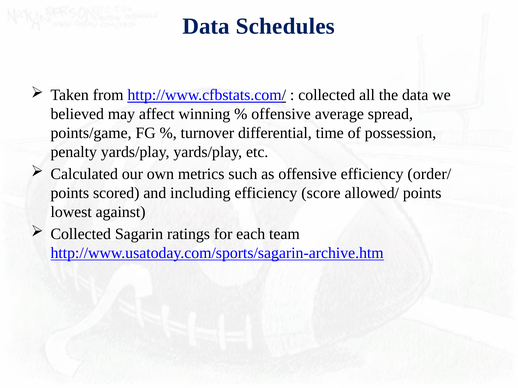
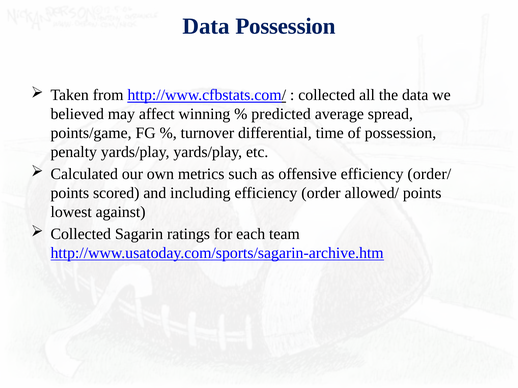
Data Schedules: Schedules -> Possession
offensive at (281, 114): offensive -> predicted
score: score -> order
